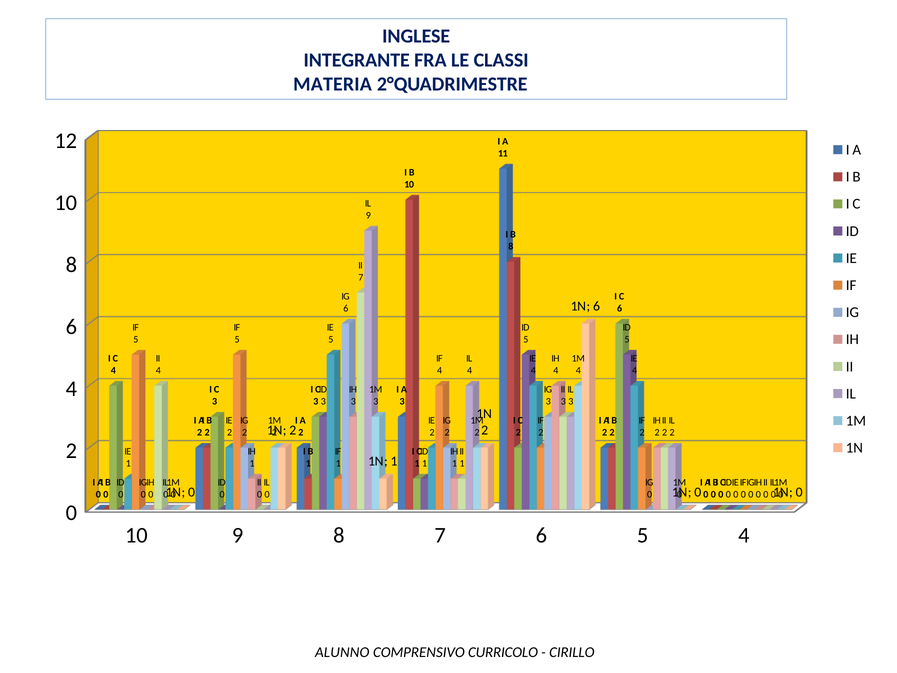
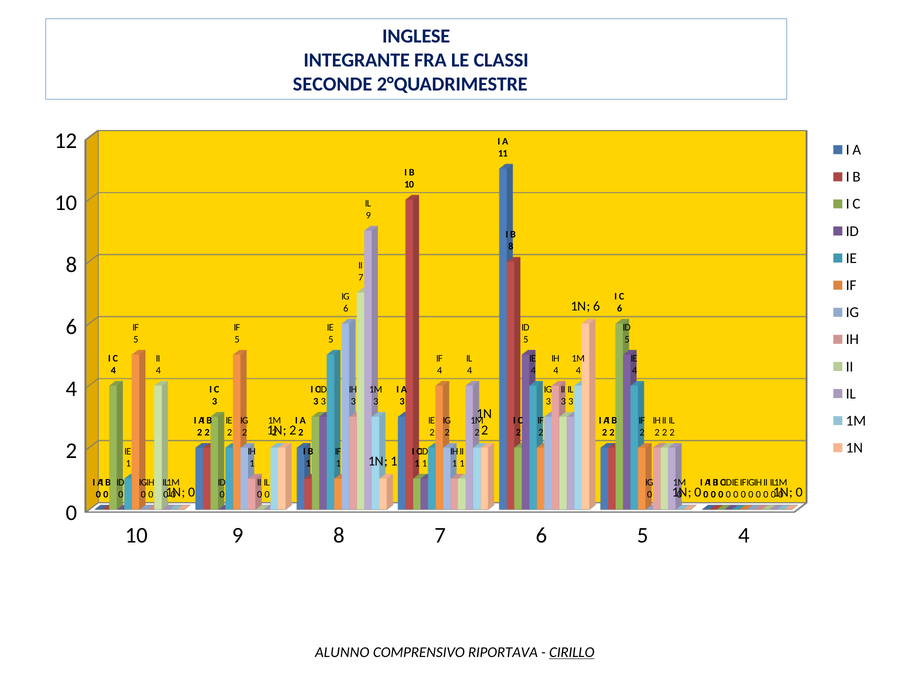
MATERIA: MATERIA -> SECONDE
CURRICOLO: CURRICOLO -> RIPORTAVA
CIRILLO underline: none -> present
